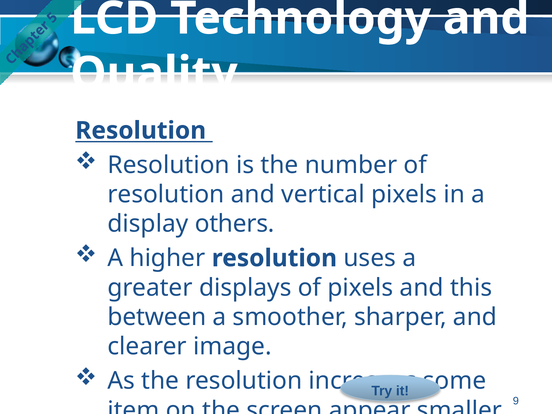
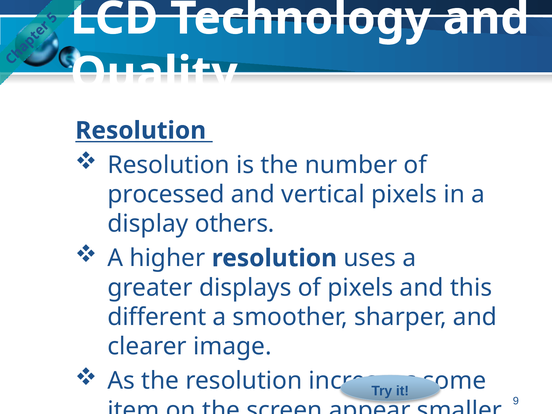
resolution at (166, 194): resolution -> processed
between: between -> different
